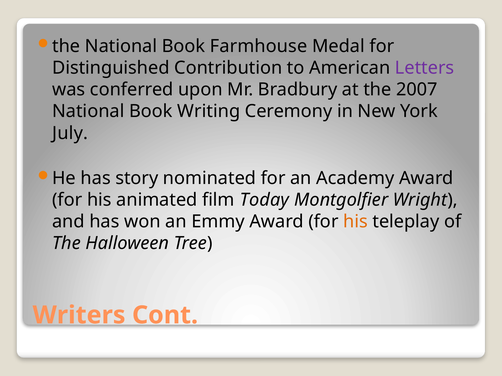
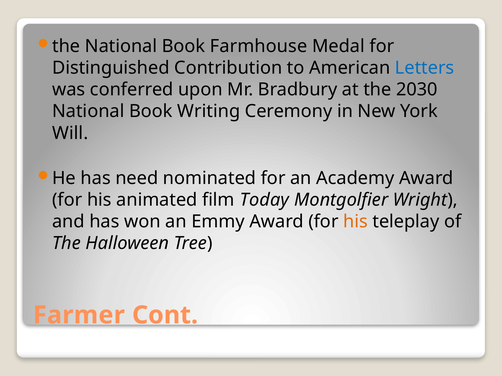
Letters colour: purple -> blue
2007: 2007 -> 2030
July: July -> Will
story: story -> need
Writers: Writers -> Farmer
